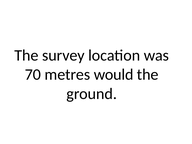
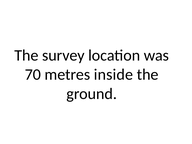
would: would -> inside
